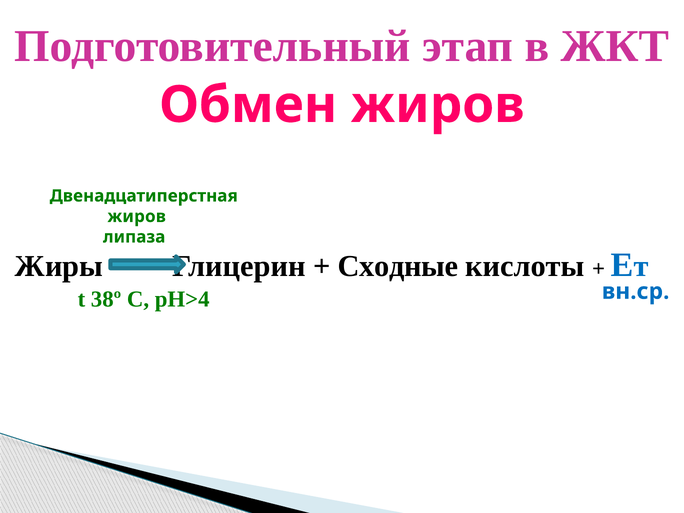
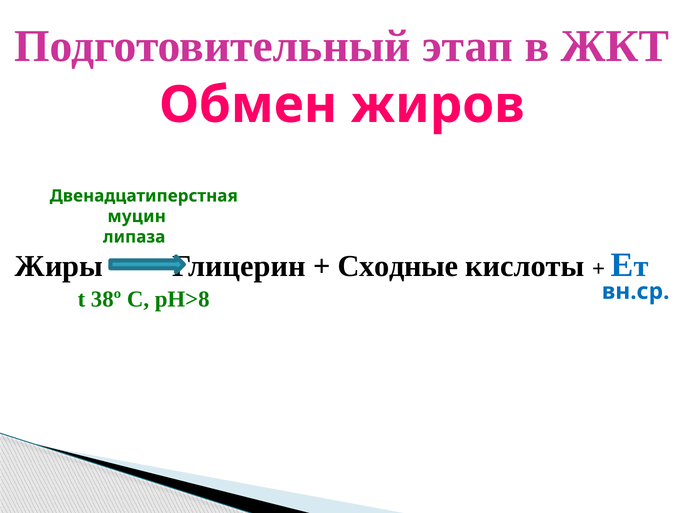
жиров at (137, 216): жиров -> муцин
рН>4: рН>4 -> рН>8
